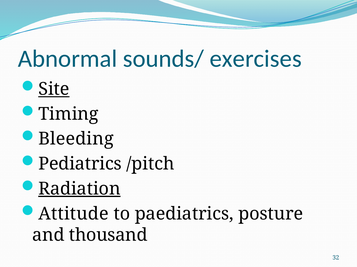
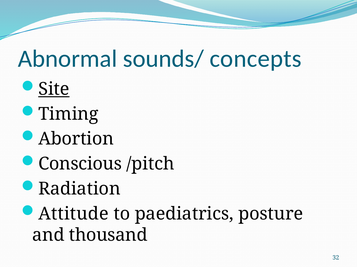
exercises: exercises -> concepts
Bleeding: Bleeding -> Abortion
Pediatrics: Pediatrics -> Conscious
Radiation underline: present -> none
